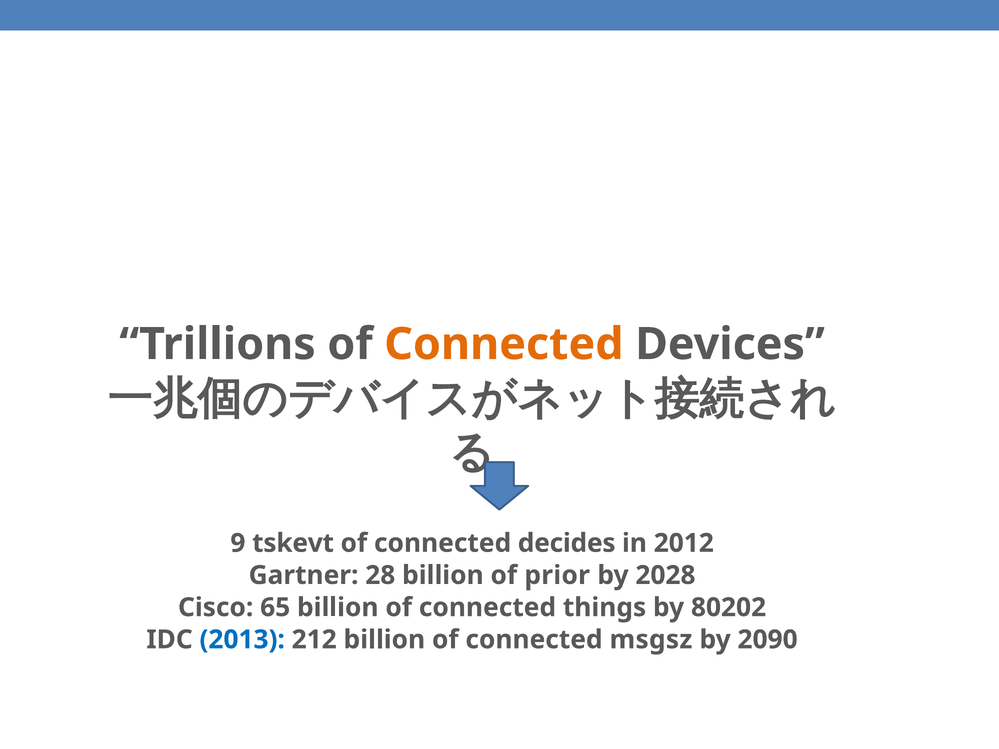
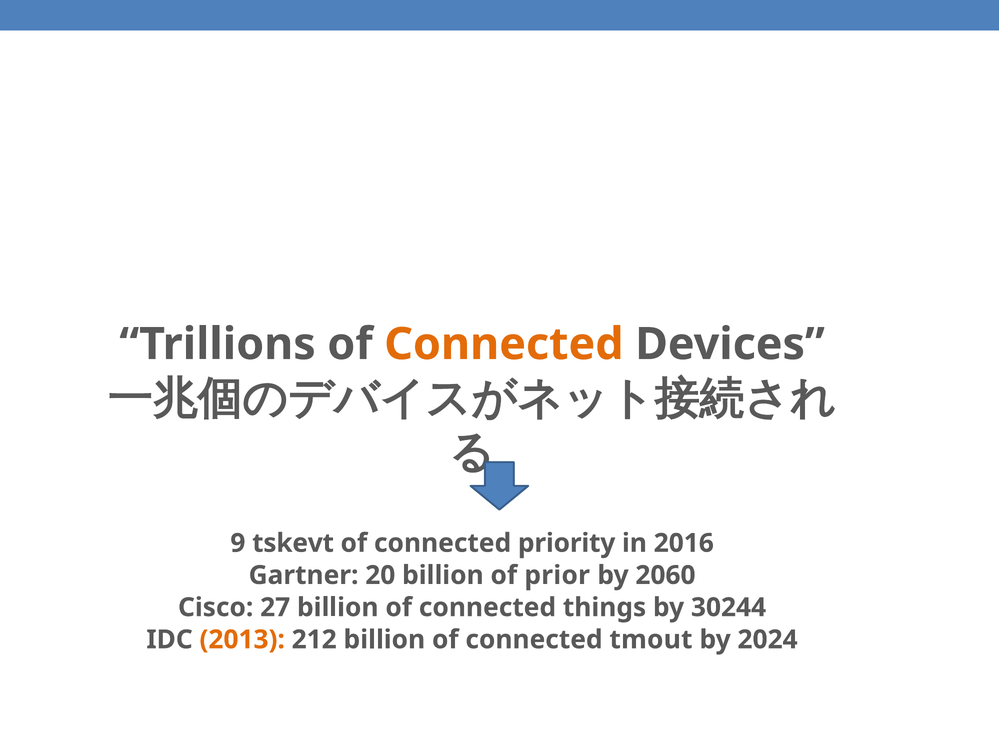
decides: decides -> priority
2012: 2012 -> 2016
28: 28 -> 20
2028: 2028 -> 2060
65: 65 -> 27
80202: 80202 -> 30244
2013 colour: blue -> orange
msgsz: msgsz -> tmout
2090: 2090 -> 2024
